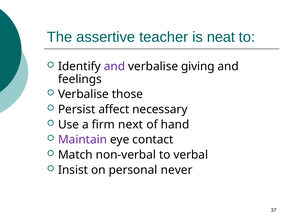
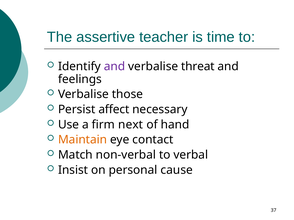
neat: neat -> time
giving: giving -> threat
Maintain colour: purple -> orange
never: never -> cause
